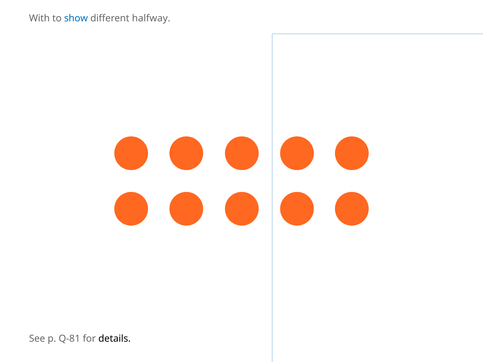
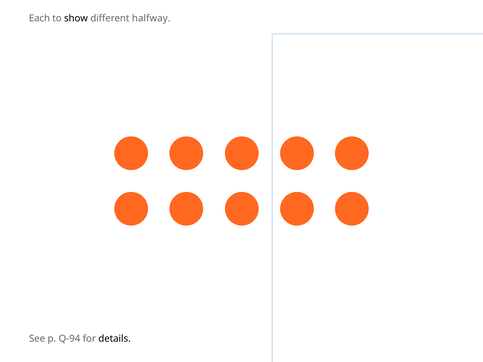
With: With -> Each
show colour: blue -> black
Q-81: Q-81 -> Q-94
